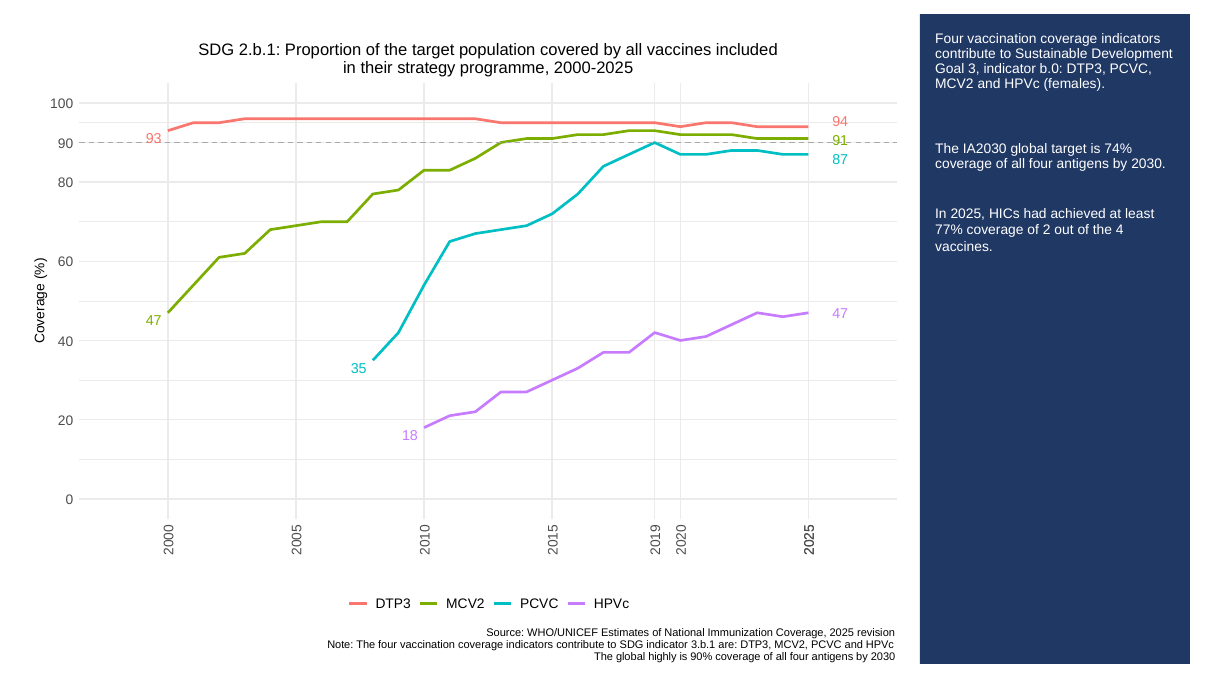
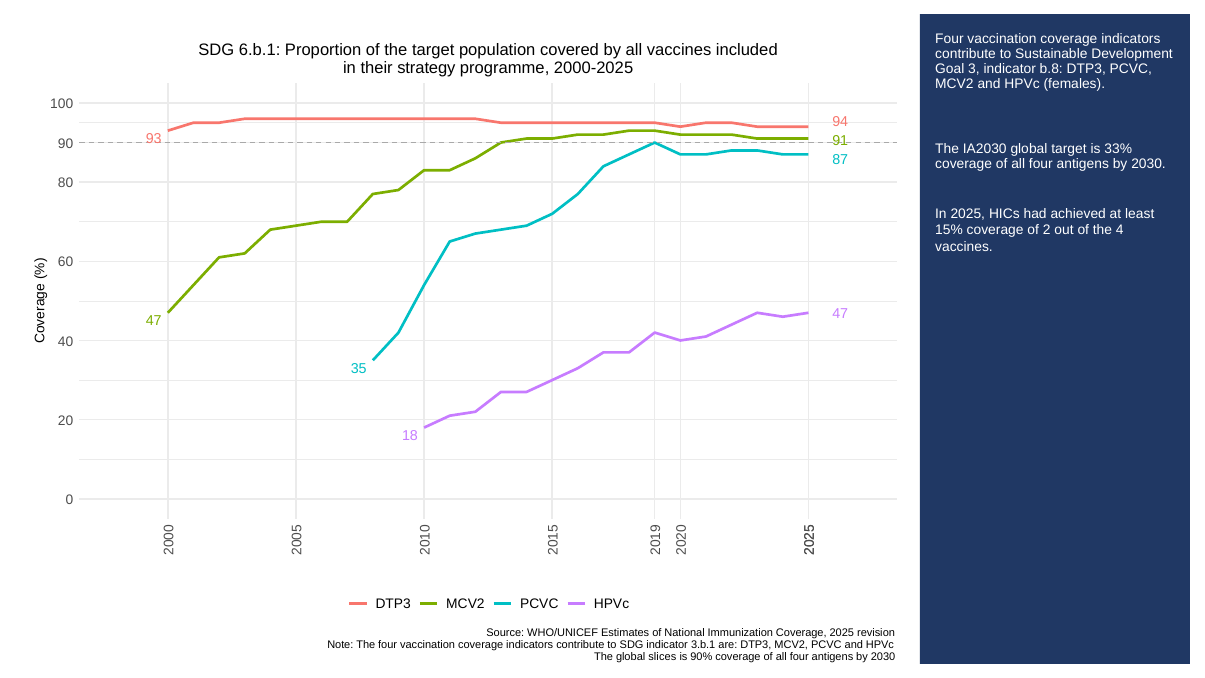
2.b.1: 2.b.1 -> 6.b.1
b.0: b.0 -> b.8
74%: 74% -> 33%
77%: 77% -> 15%
highly: highly -> slices
